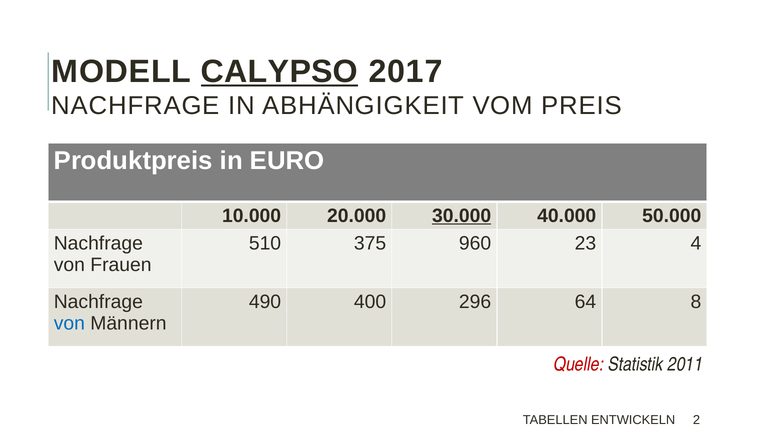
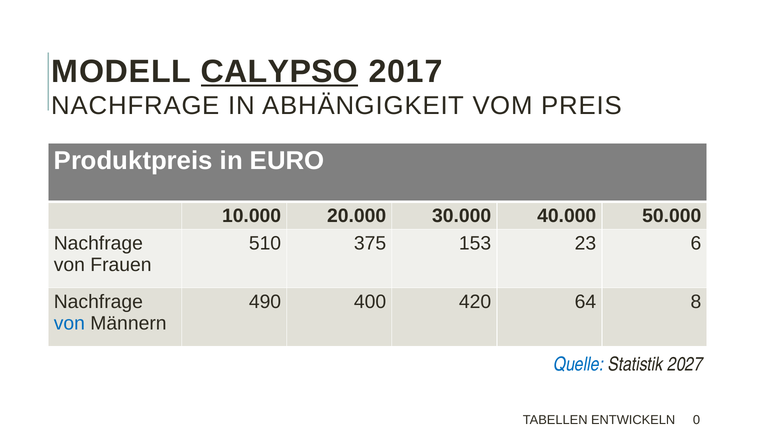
30.000 underline: present -> none
960: 960 -> 153
4: 4 -> 6
296: 296 -> 420
Quelle colour: red -> blue
2011: 2011 -> 2027
2: 2 -> 0
